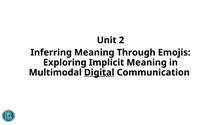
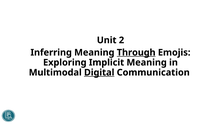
Through underline: none -> present
